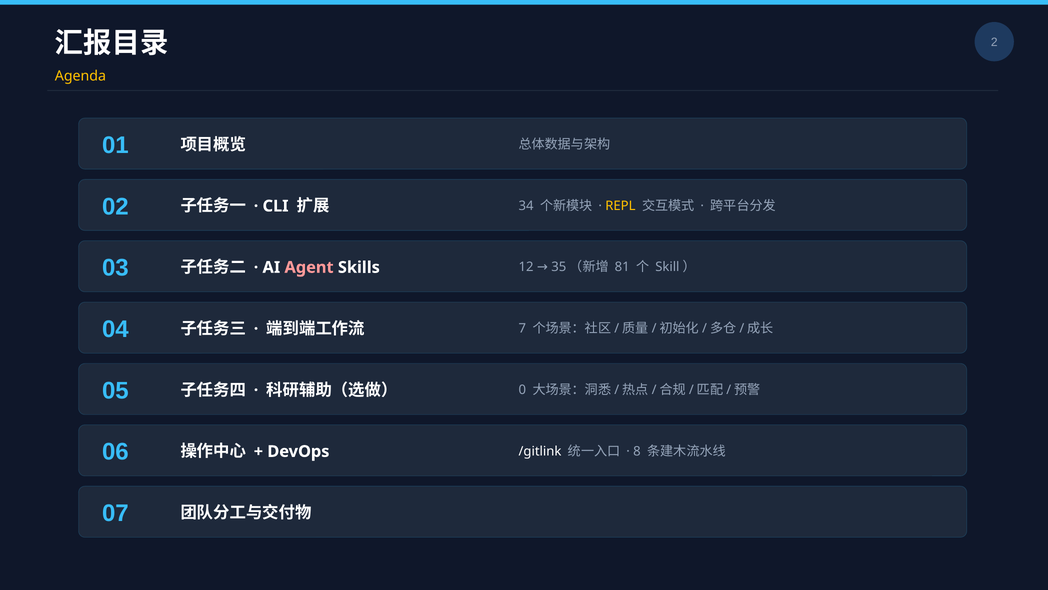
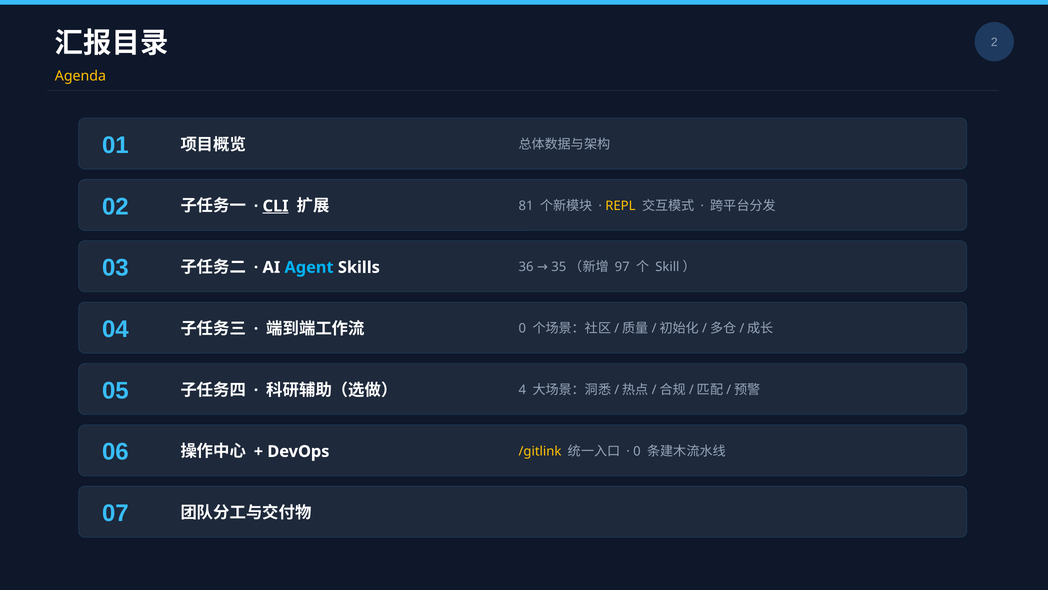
CLI underline: none -> present
34: 34 -> 81
Agent colour: pink -> light blue
12: 12 -> 36
81: 81 -> 97
7 at (522, 328): 7 -> 0
0: 0 -> 4
/gitlink colour: white -> yellow
8 at (637, 451): 8 -> 0
